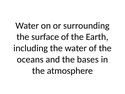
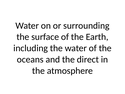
bases: bases -> direct
